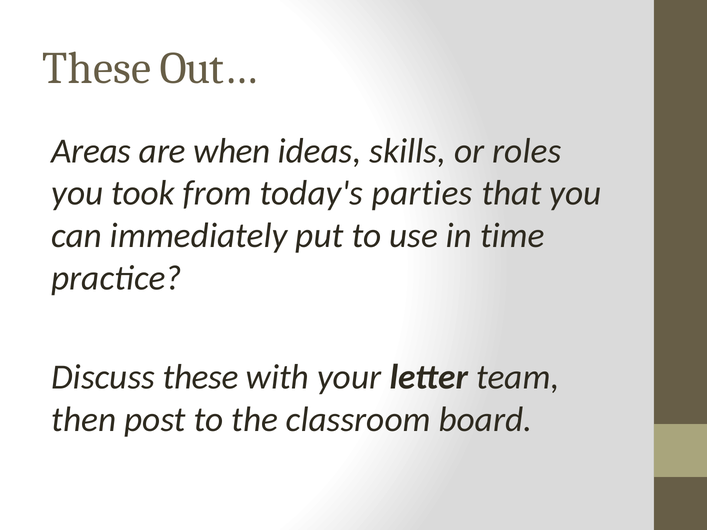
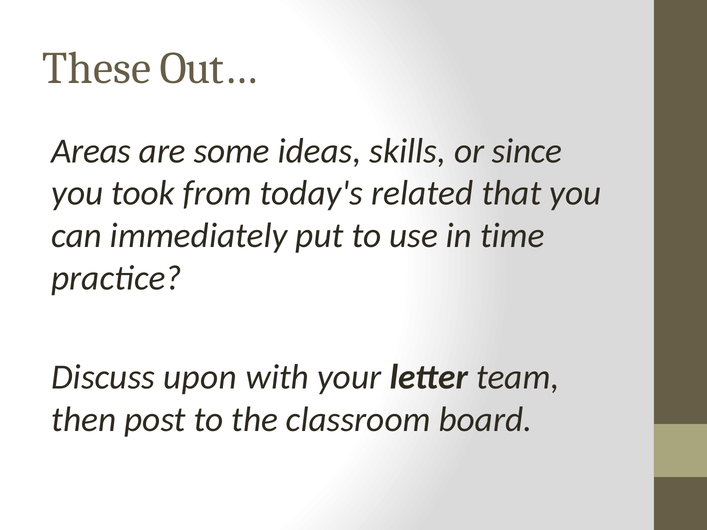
when: when -> some
roles: roles -> since
parties: parties -> related
Discuss these: these -> upon
